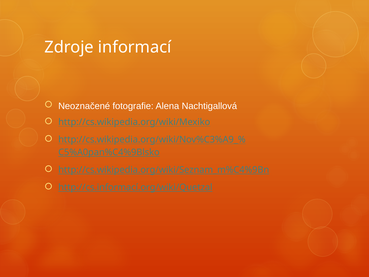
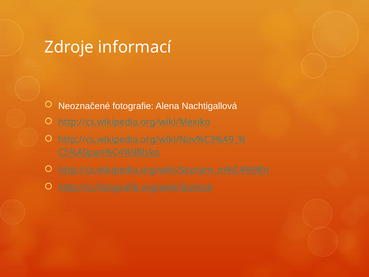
http://cs.informací.org/wiki/Quetzal: http://cs.informací.org/wiki/Quetzal -> http://cs.fotografie.org/wiki/Quetzal
